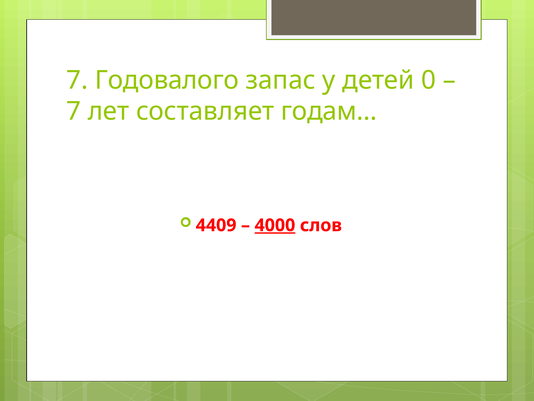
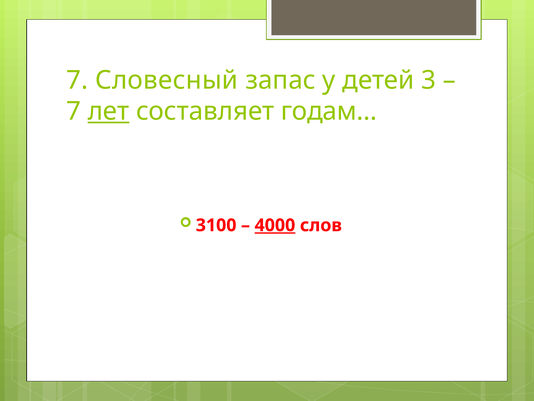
Годовалого: Годовалого -> Словесный
0: 0 -> 3
лет underline: none -> present
4409: 4409 -> 3100
